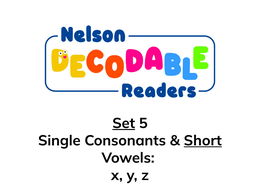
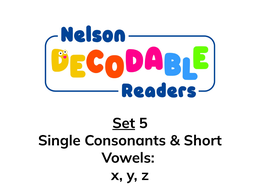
Short underline: present -> none
